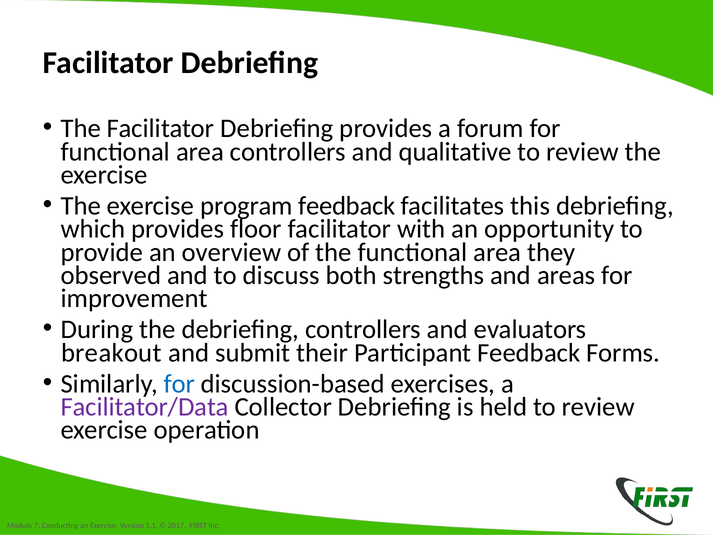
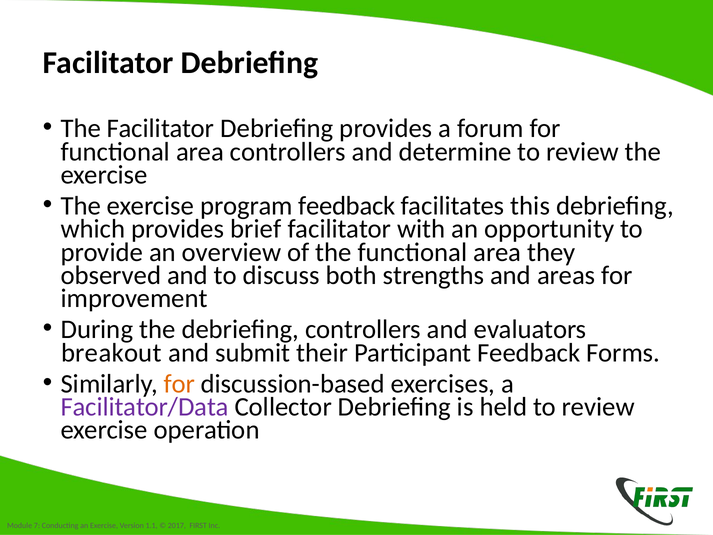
qualitative: qualitative -> determine
floor: floor -> brief
for at (179, 384) colour: blue -> orange
